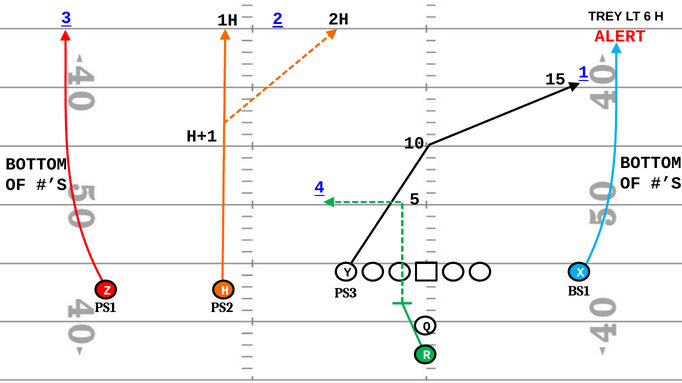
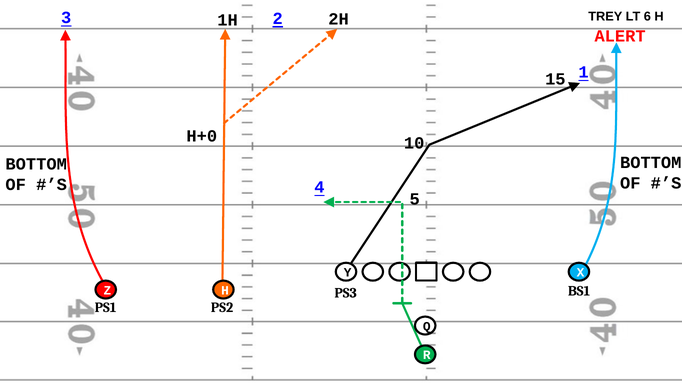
H+1: H+1 -> H+0
